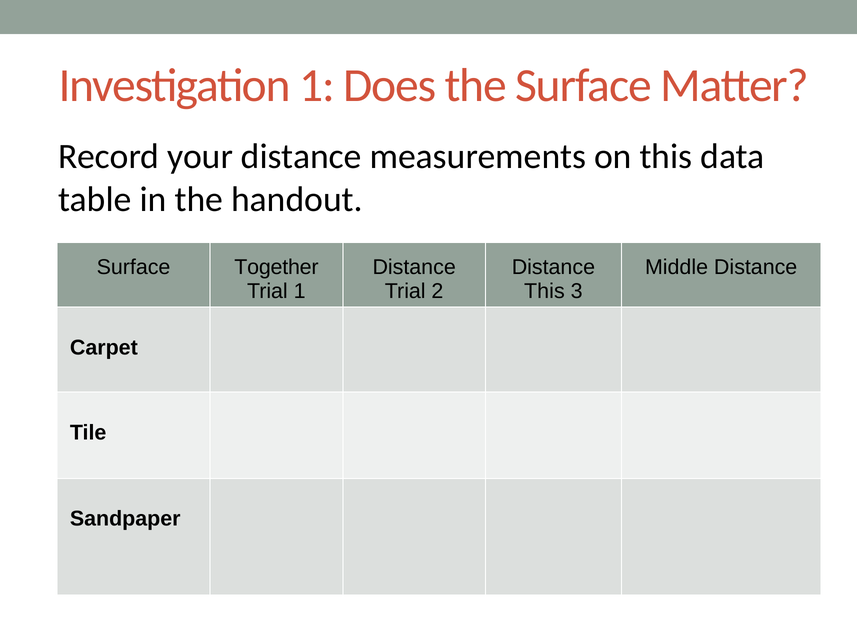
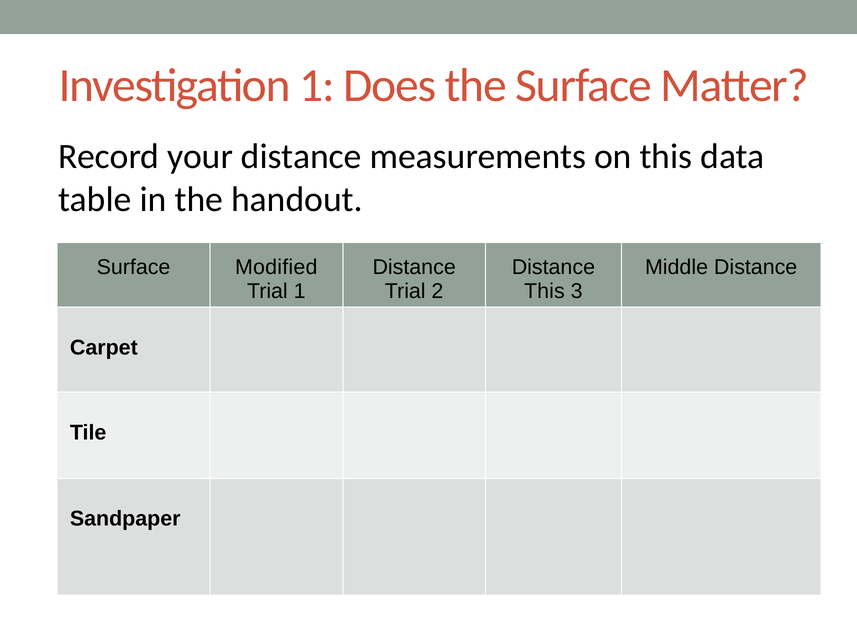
Together: Together -> Modified
